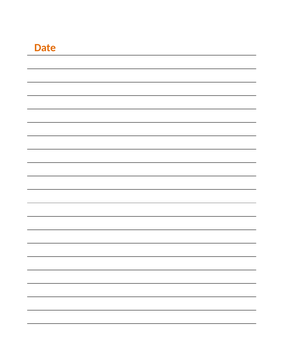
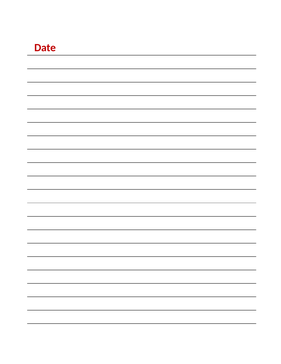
Date colour: orange -> red
